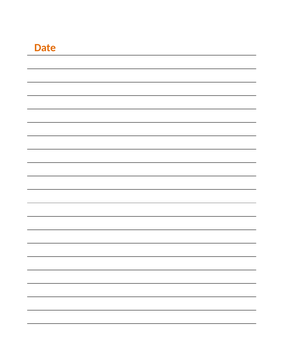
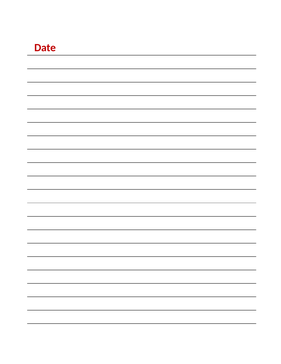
Date colour: orange -> red
